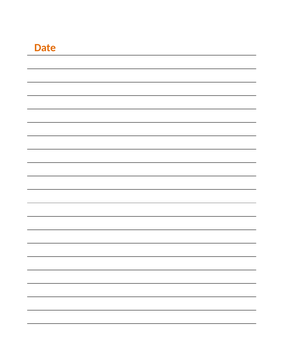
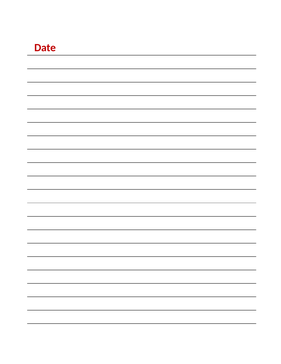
Date colour: orange -> red
